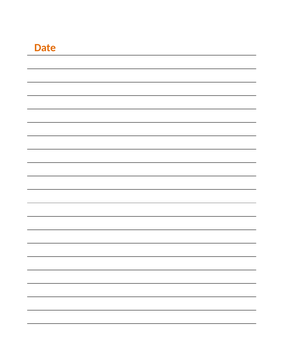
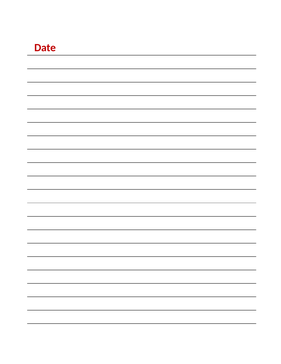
Date colour: orange -> red
